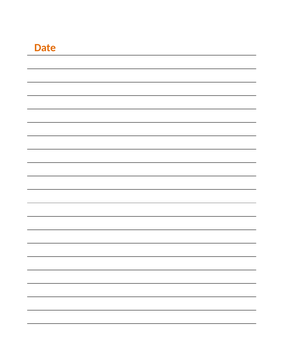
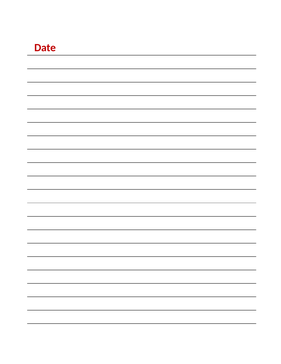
Date colour: orange -> red
